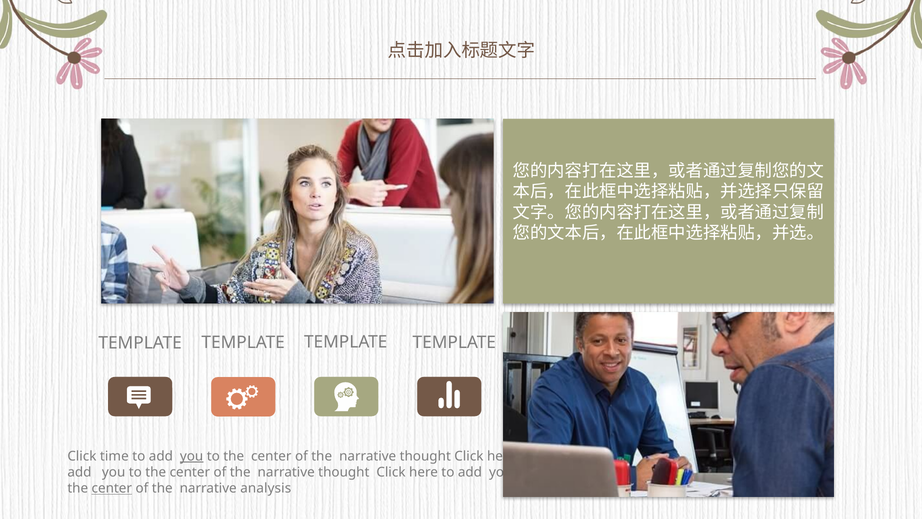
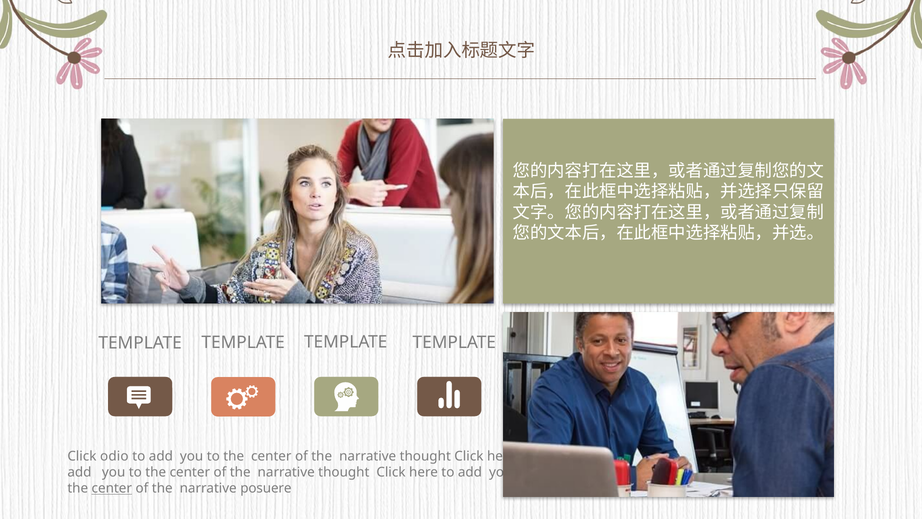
time: time -> odio
you at (192, 456) underline: present -> none
analysis: analysis -> posuere
